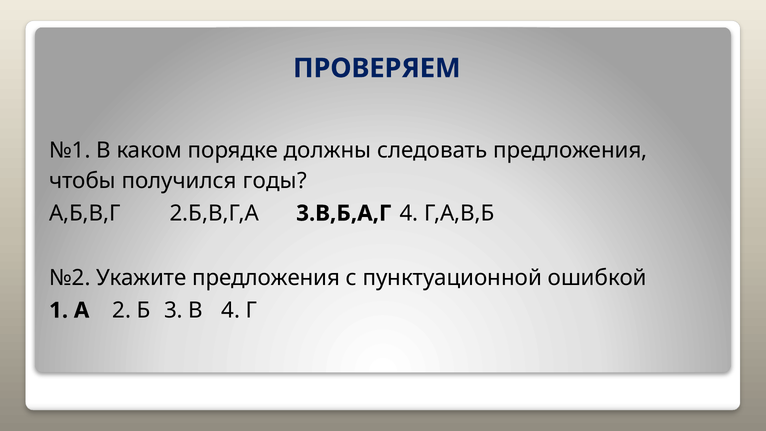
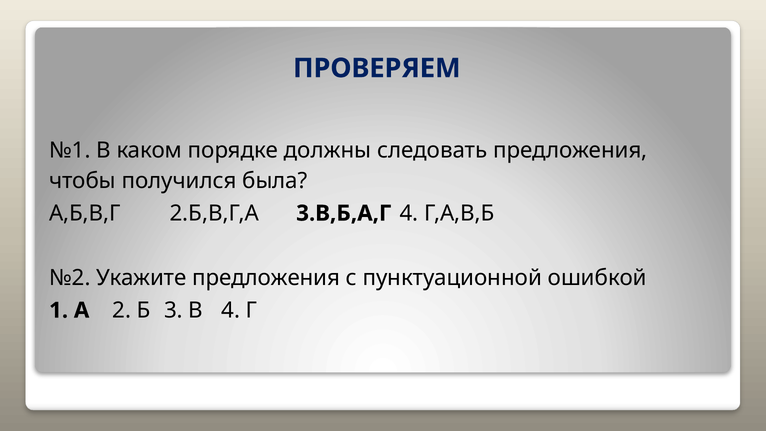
годы: годы -> была
